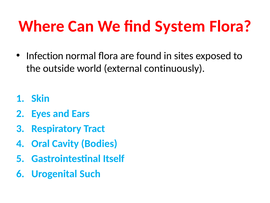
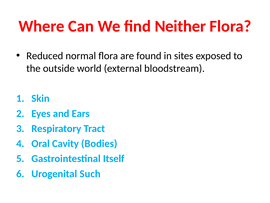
System: System -> Neither
Infection: Infection -> Reduced
continuously: continuously -> bloodstream
